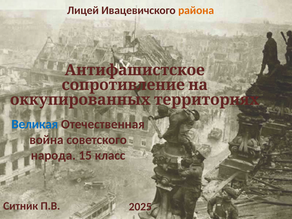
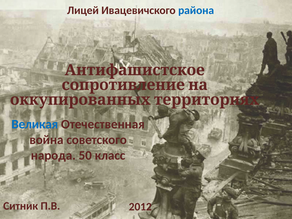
района colour: orange -> blue
15: 15 -> 50
2025: 2025 -> 2012
